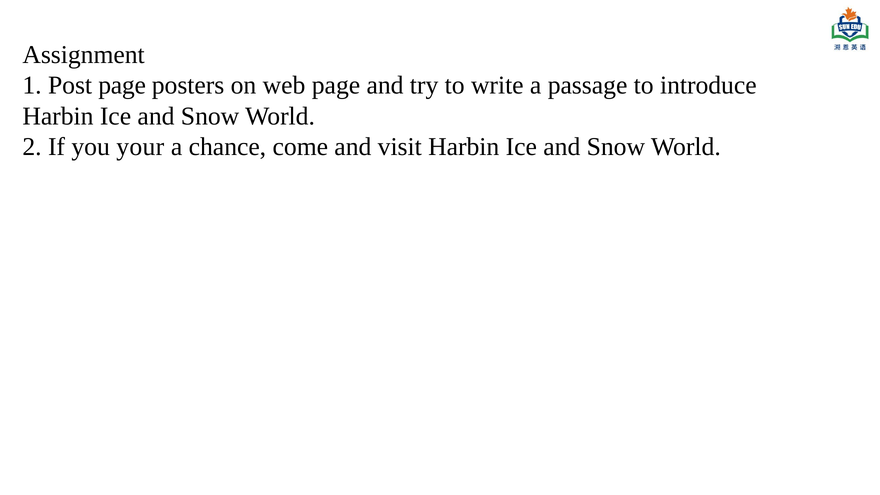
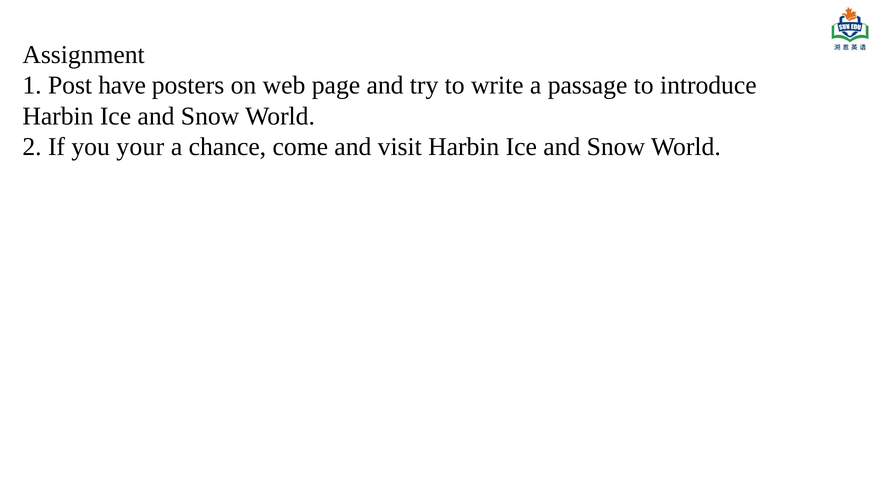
Post page: page -> have
